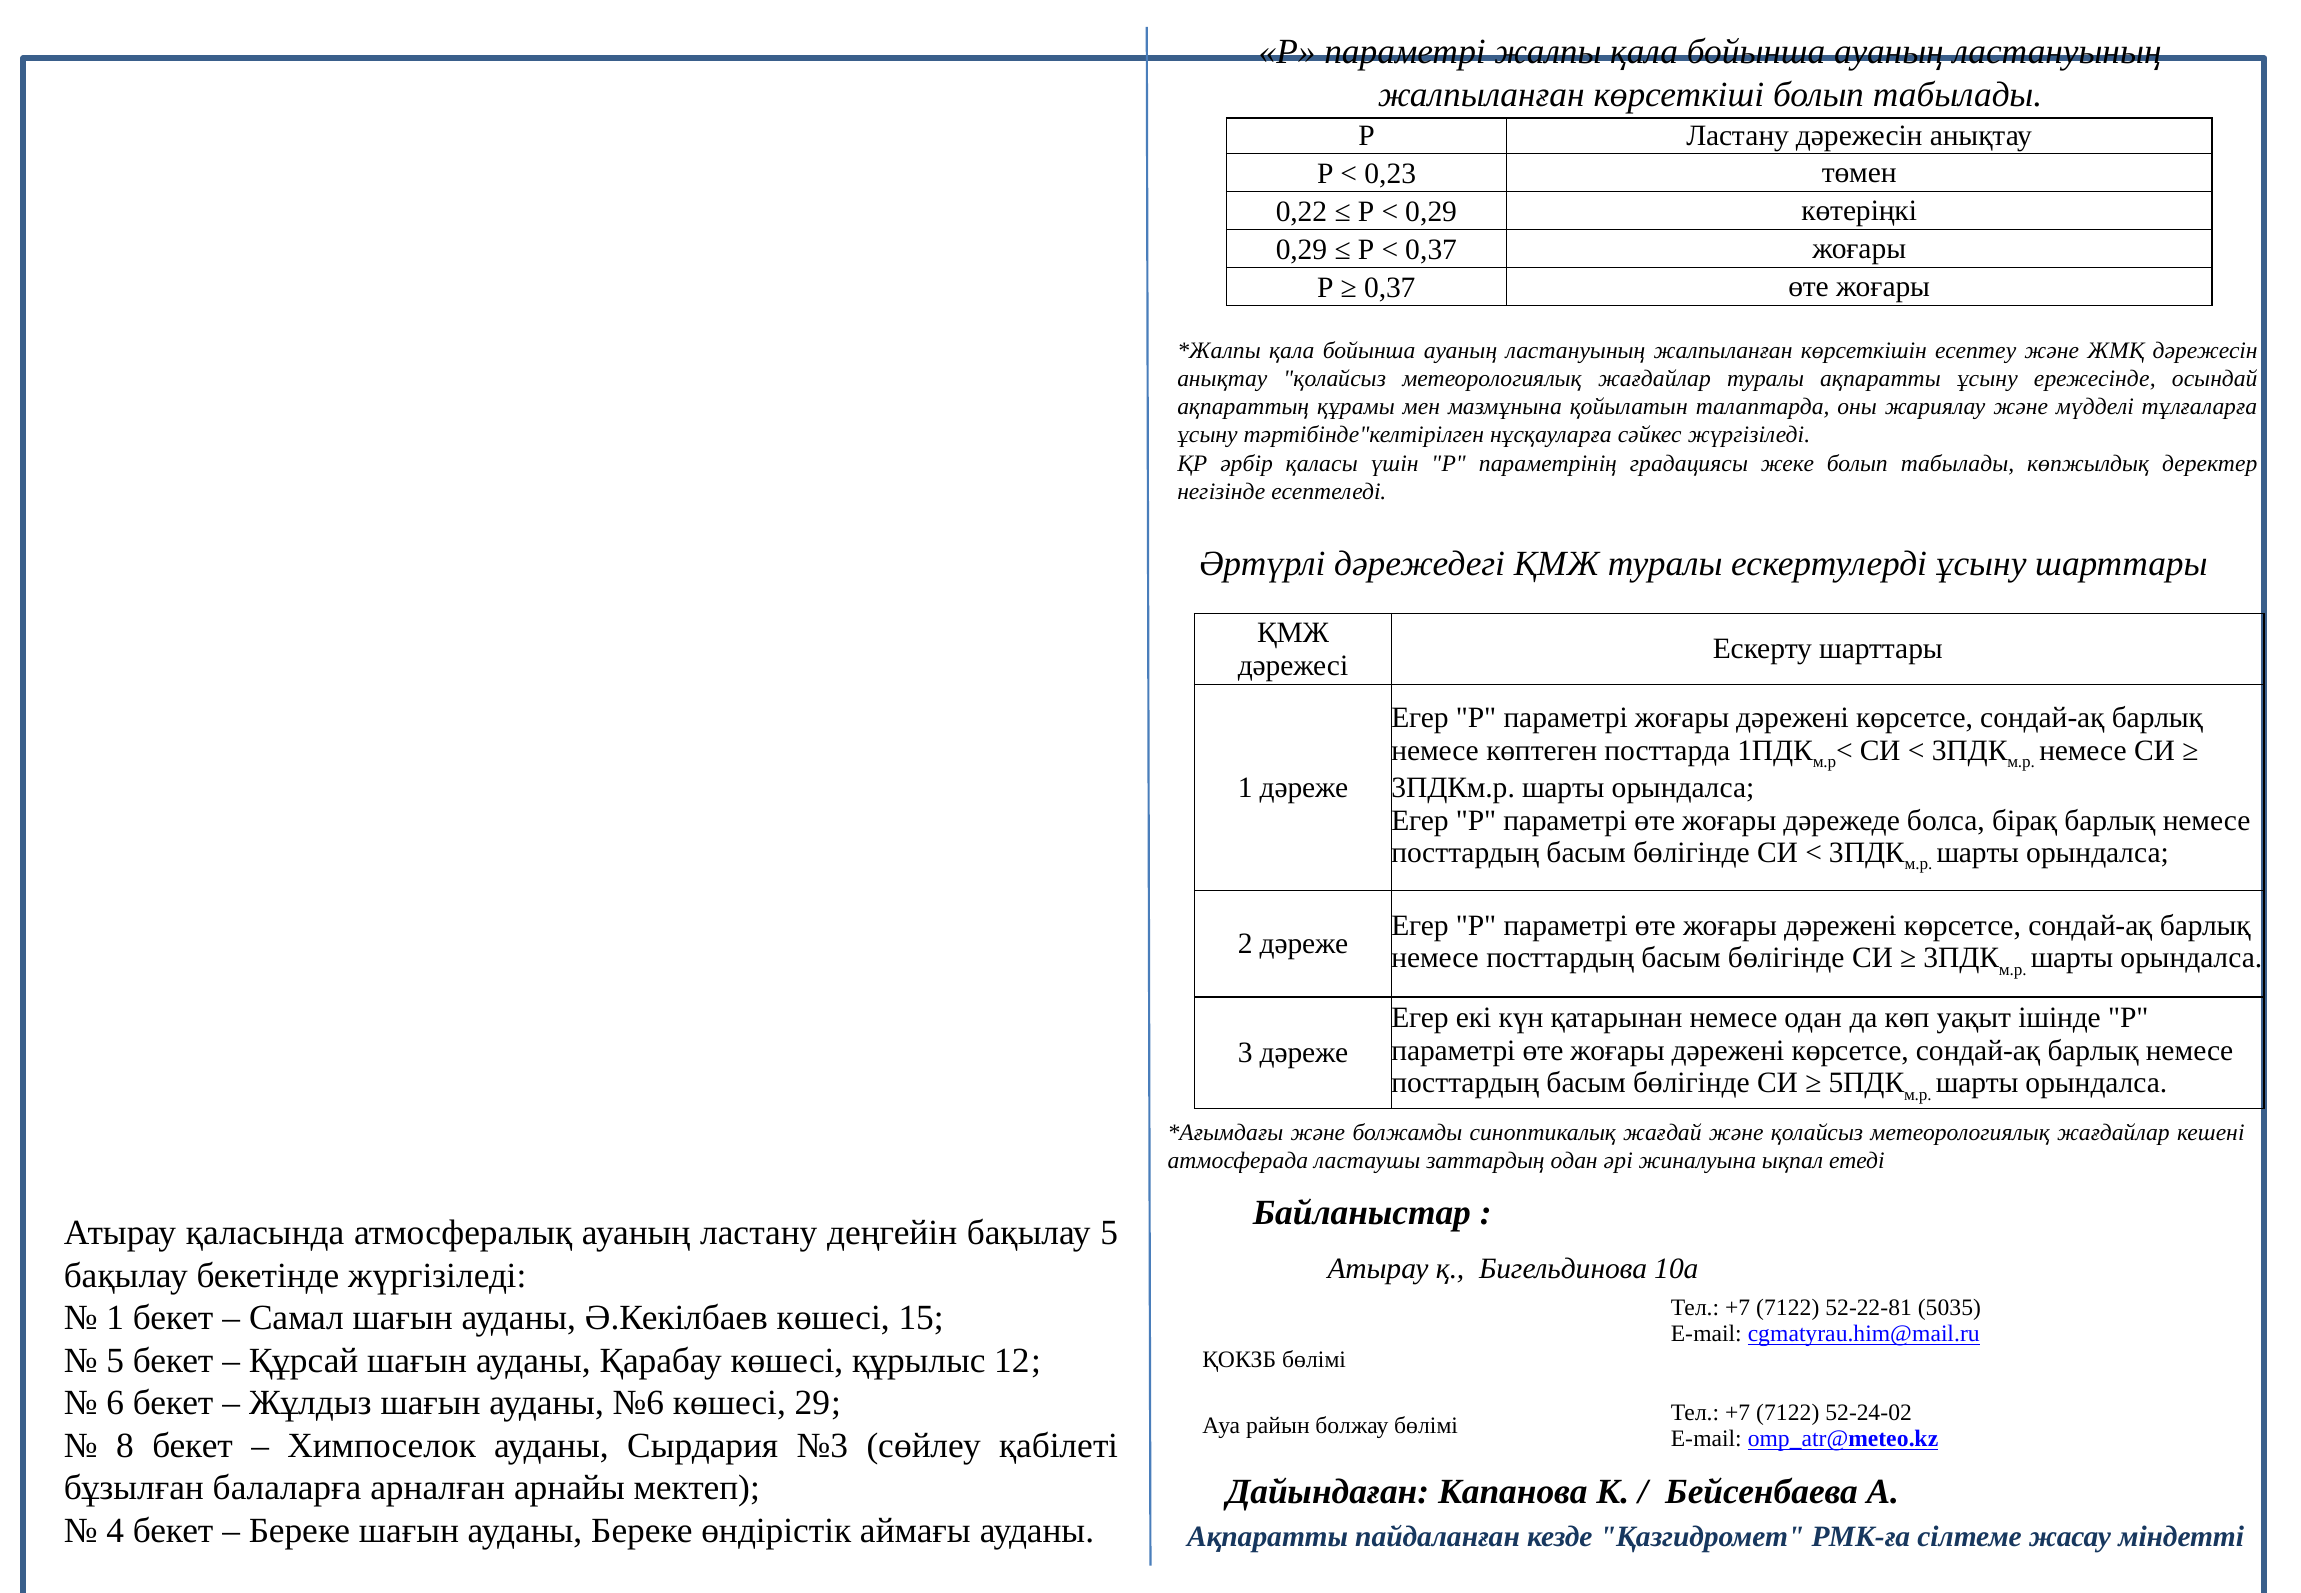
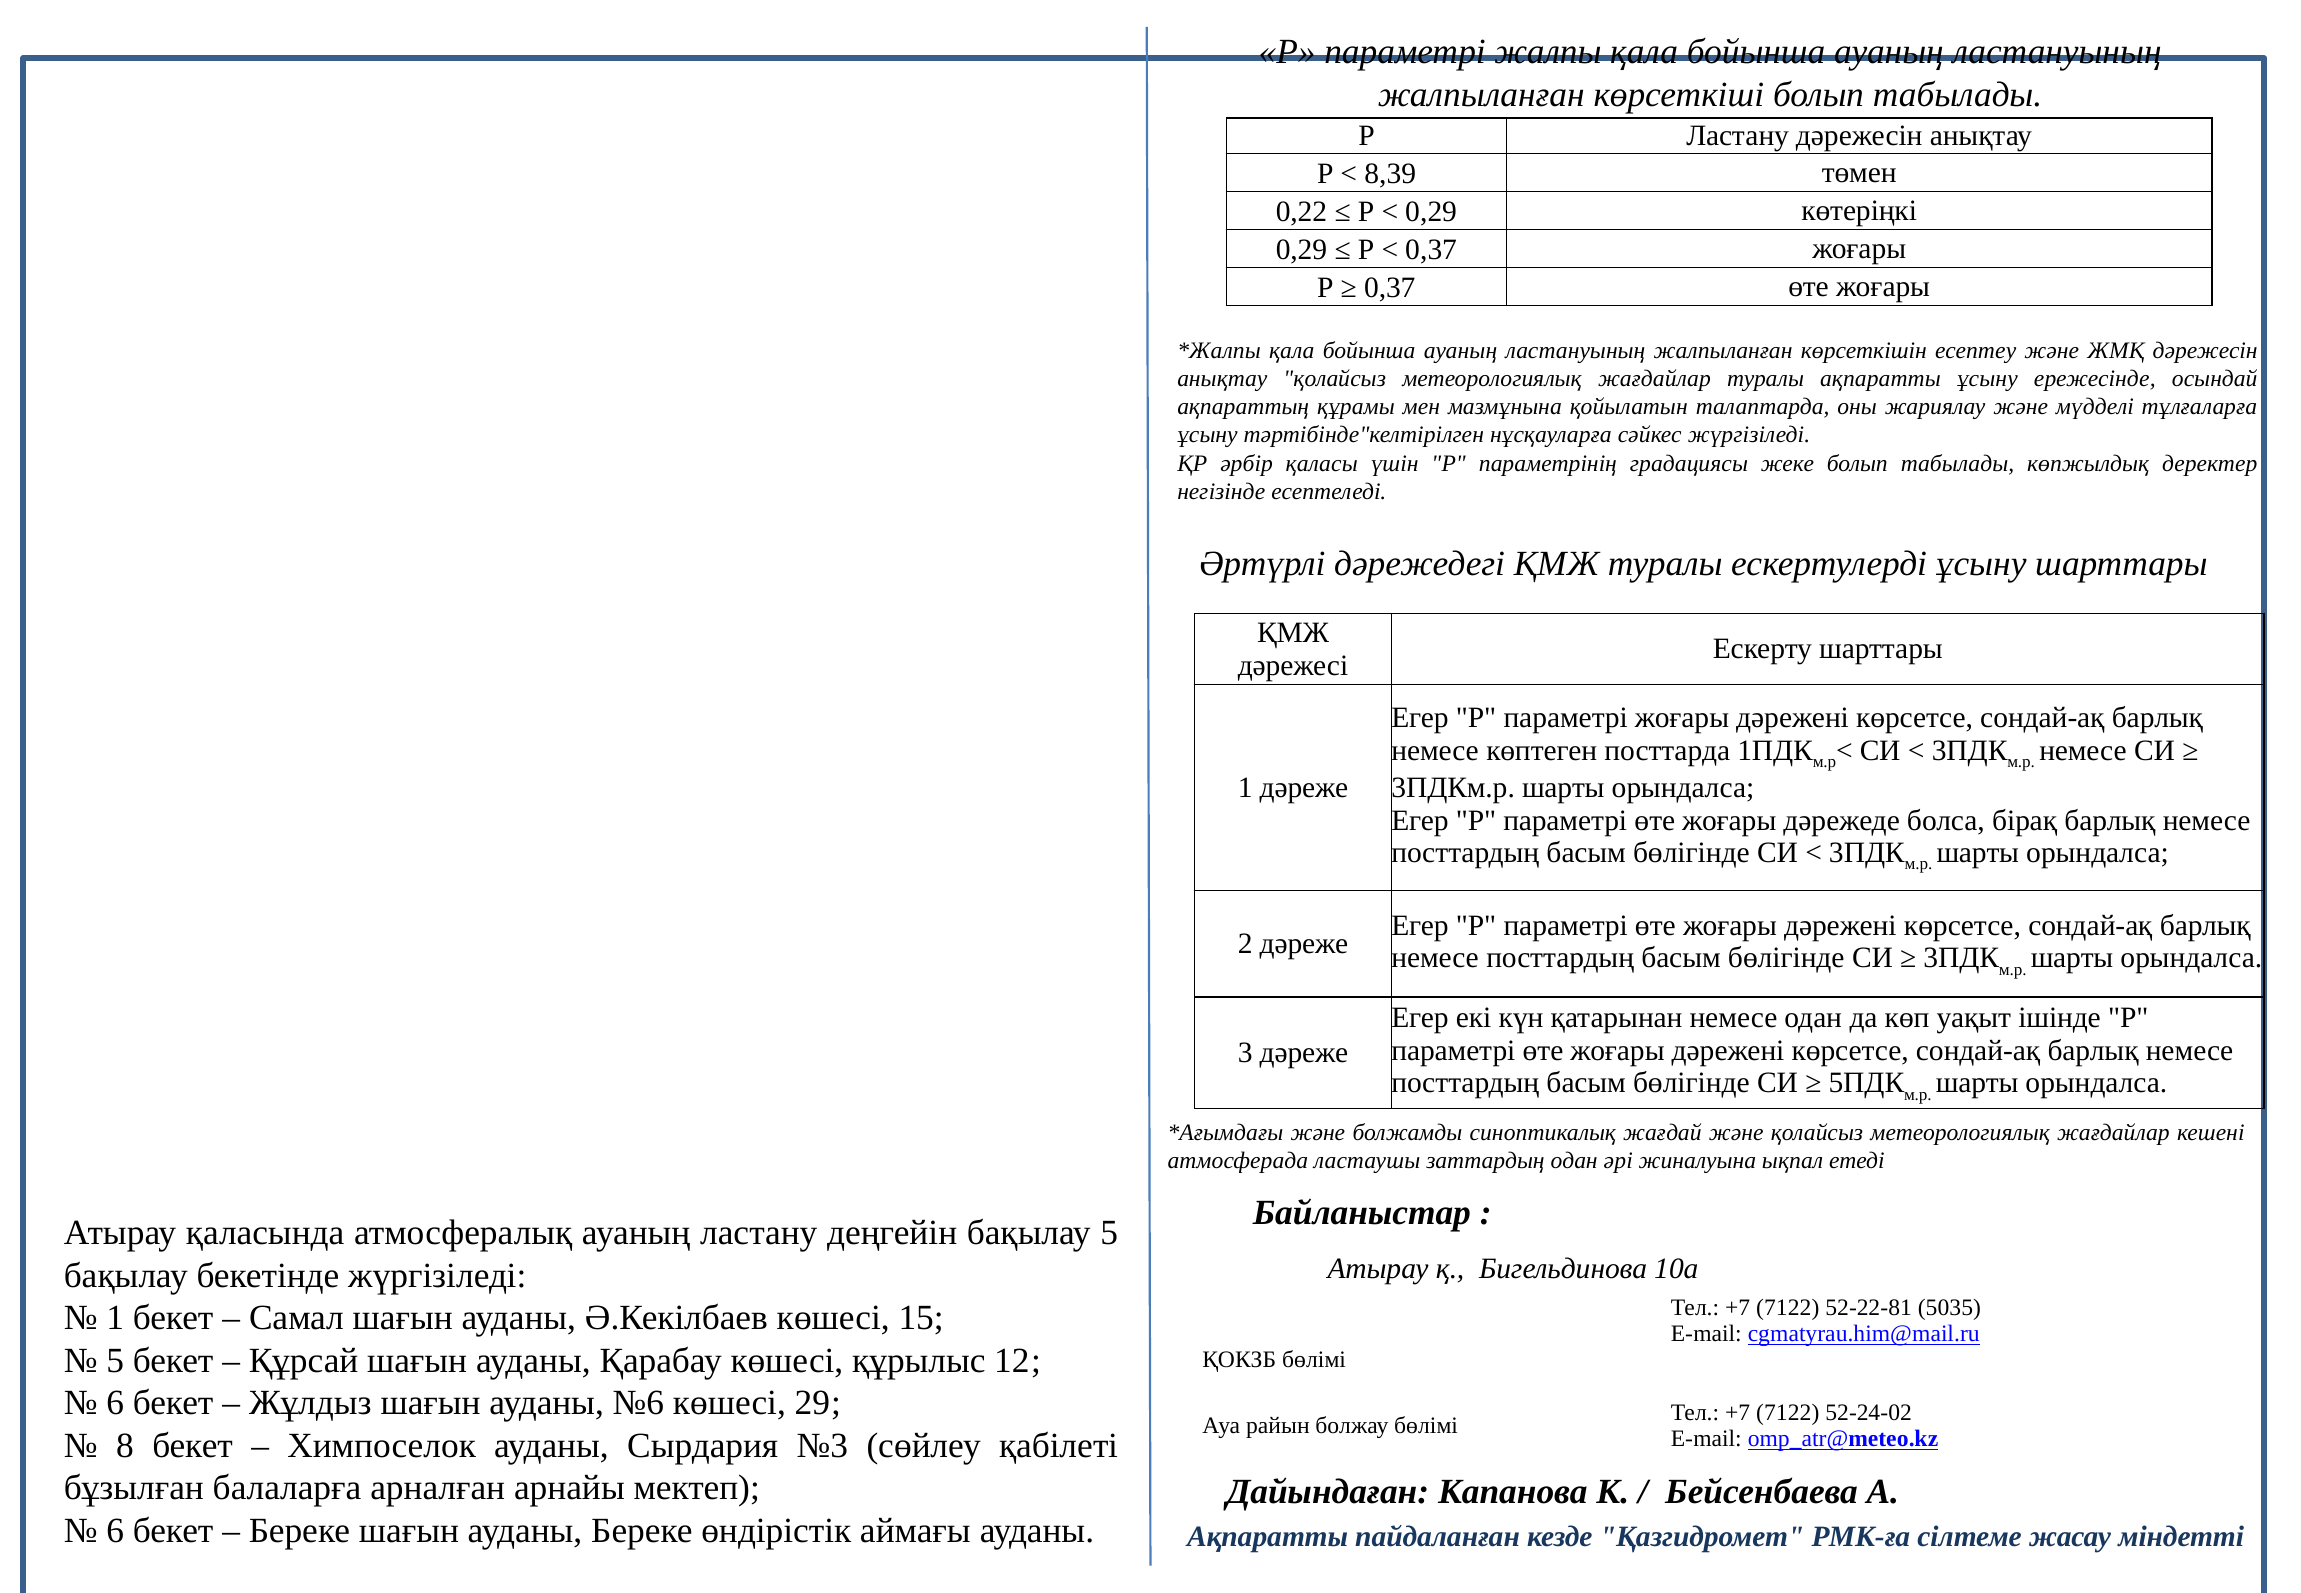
0,23: 0,23 -> 8,39
4 at (115, 1531): 4 -> 6
